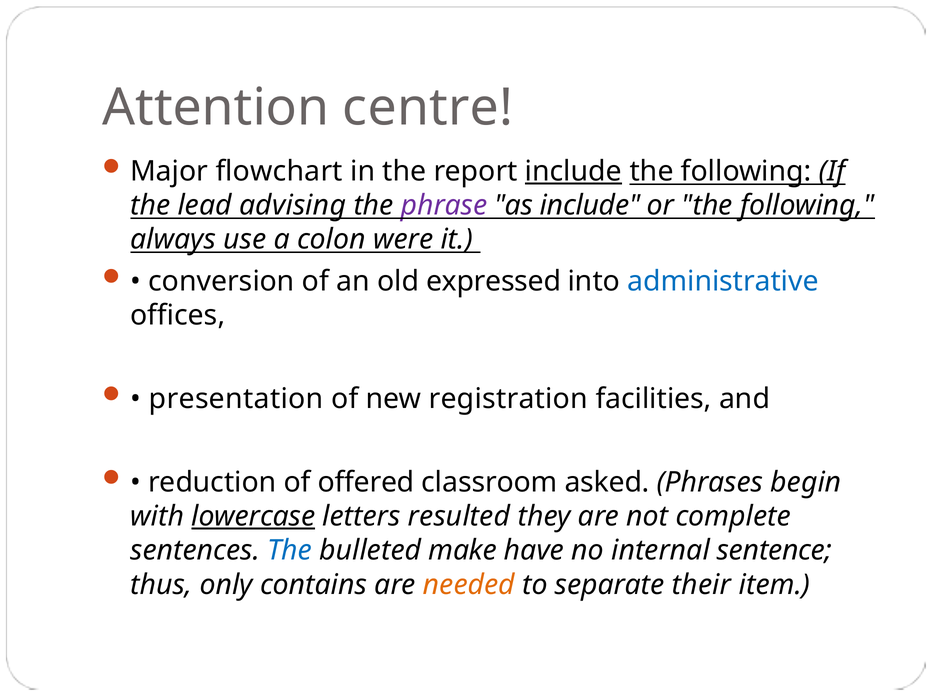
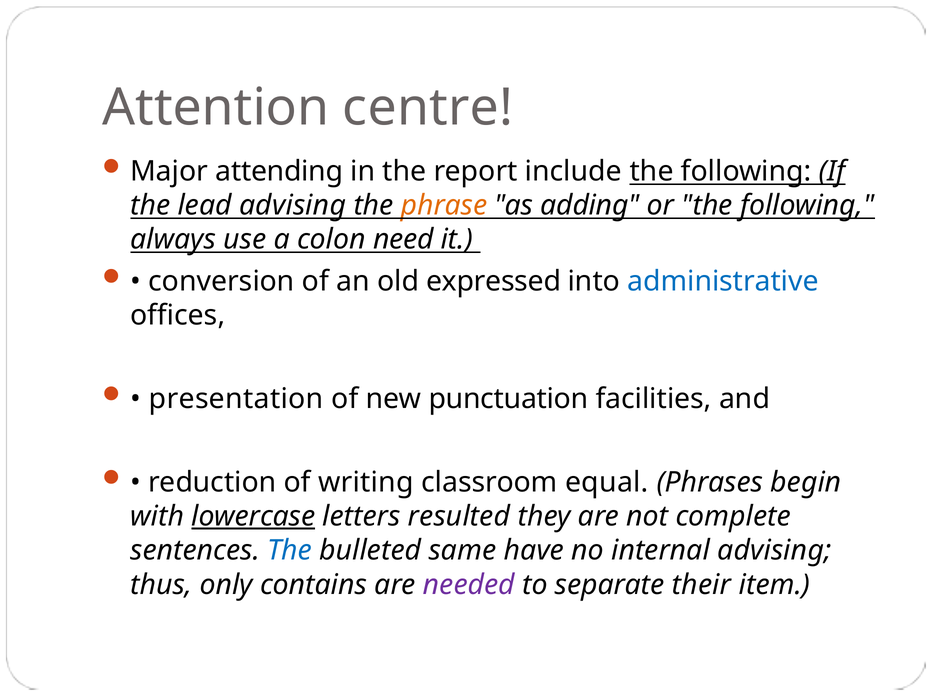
flowchart: flowchart -> attending
include at (573, 171) underline: present -> none
phrase colour: purple -> orange
as include: include -> adding
were: were -> need
registration: registration -> punctuation
offered: offered -> writing
asked: asked -> equal
make: make -> same
internal sentence: sentence -> advising
needed colour: orange -> purple
